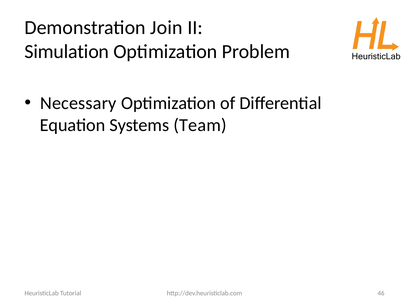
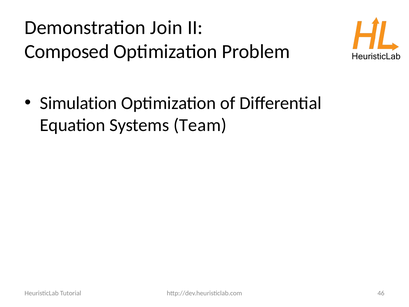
Simulation: Simulation -> Composed
Necessary: Necessary -> Simulation
